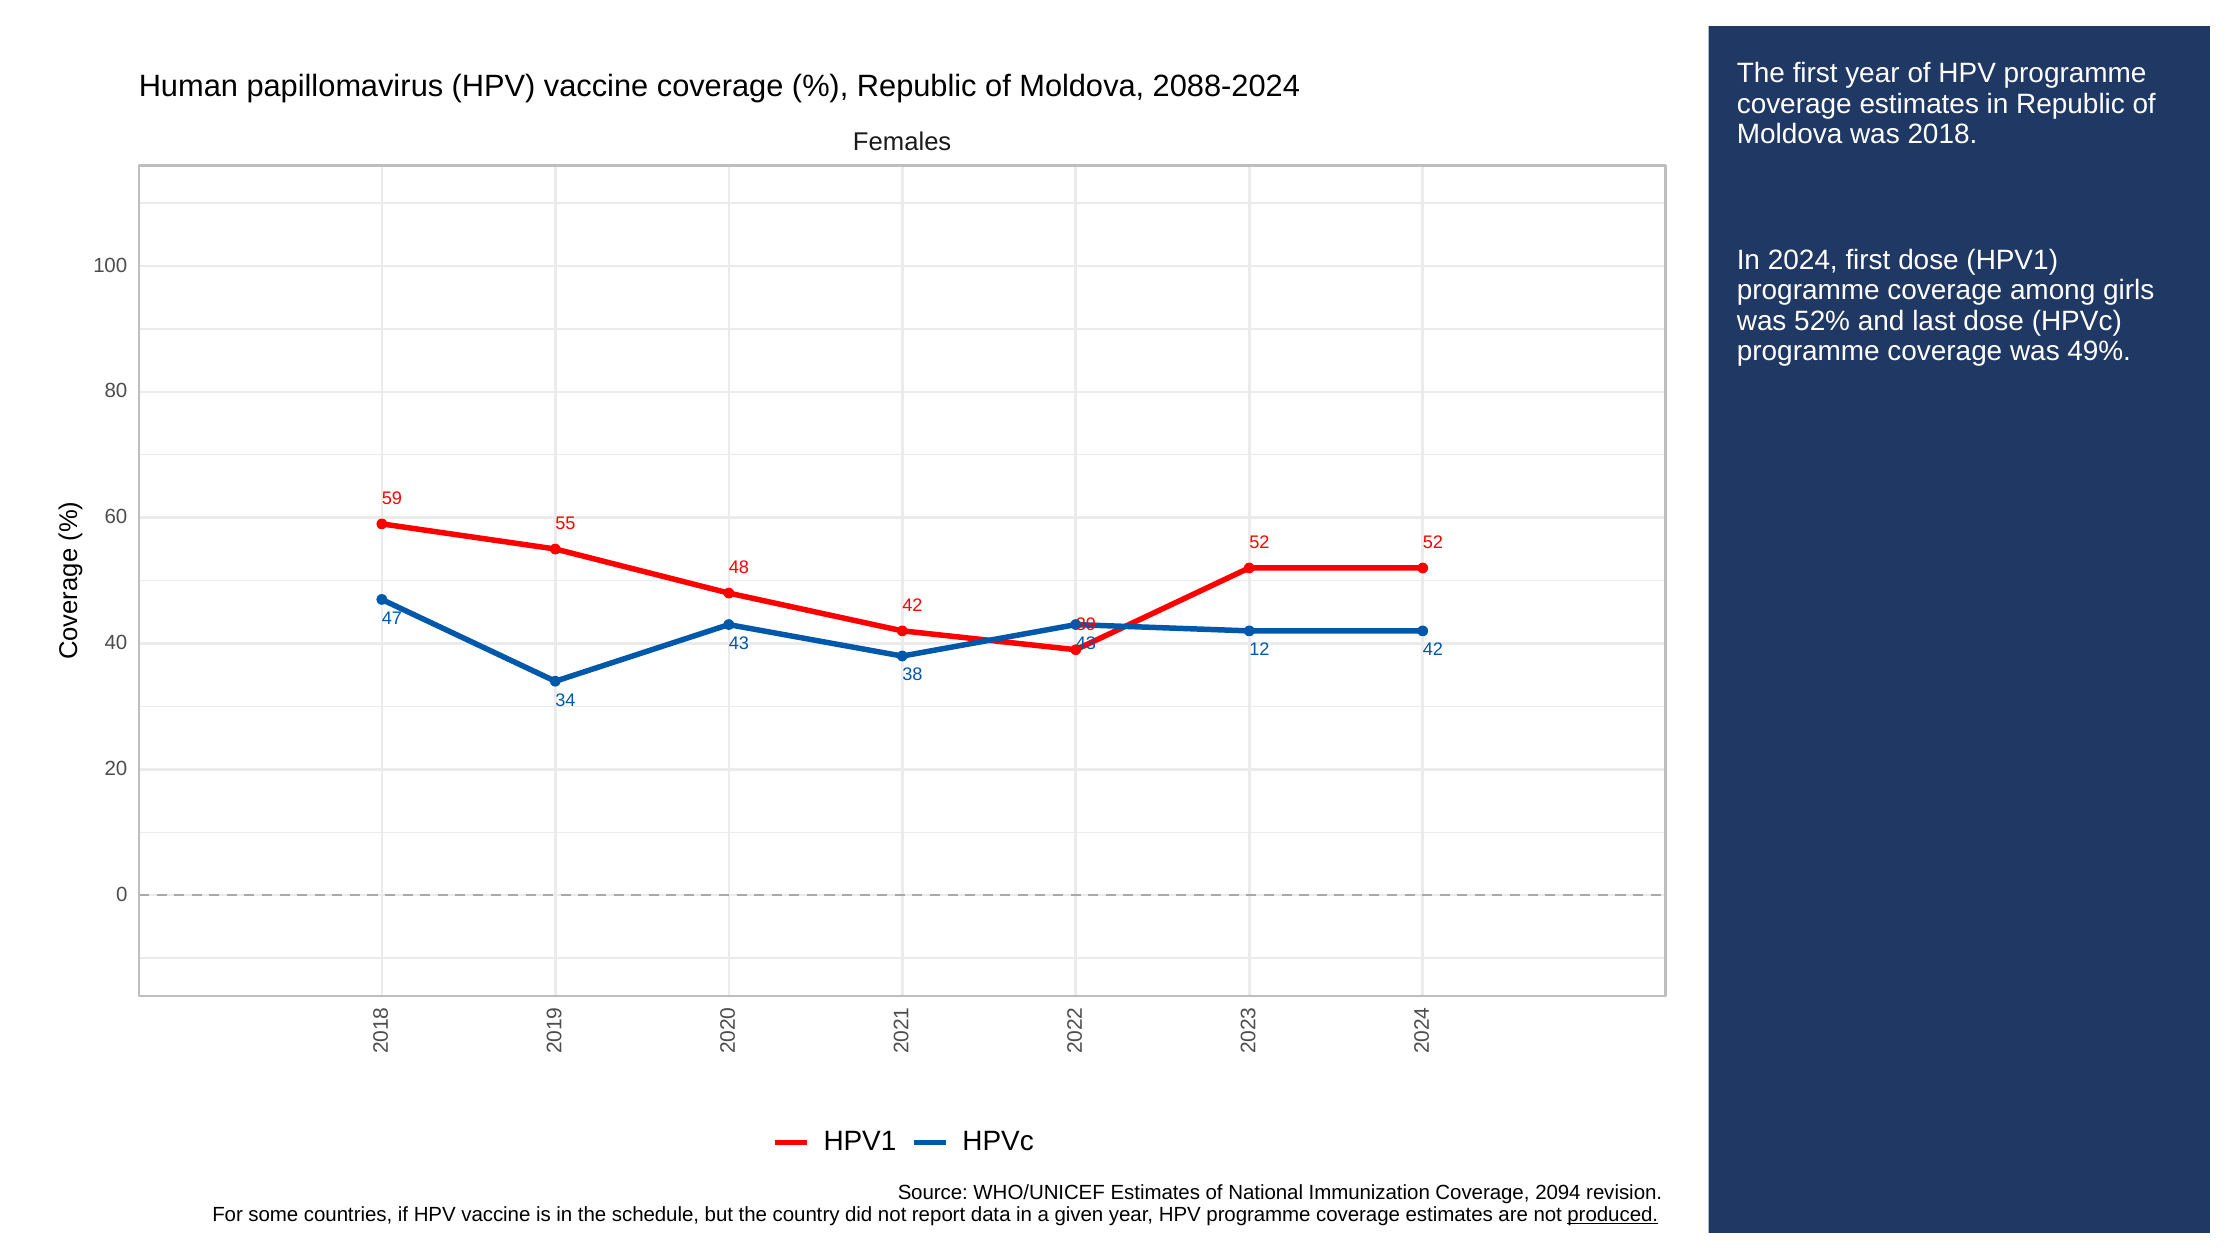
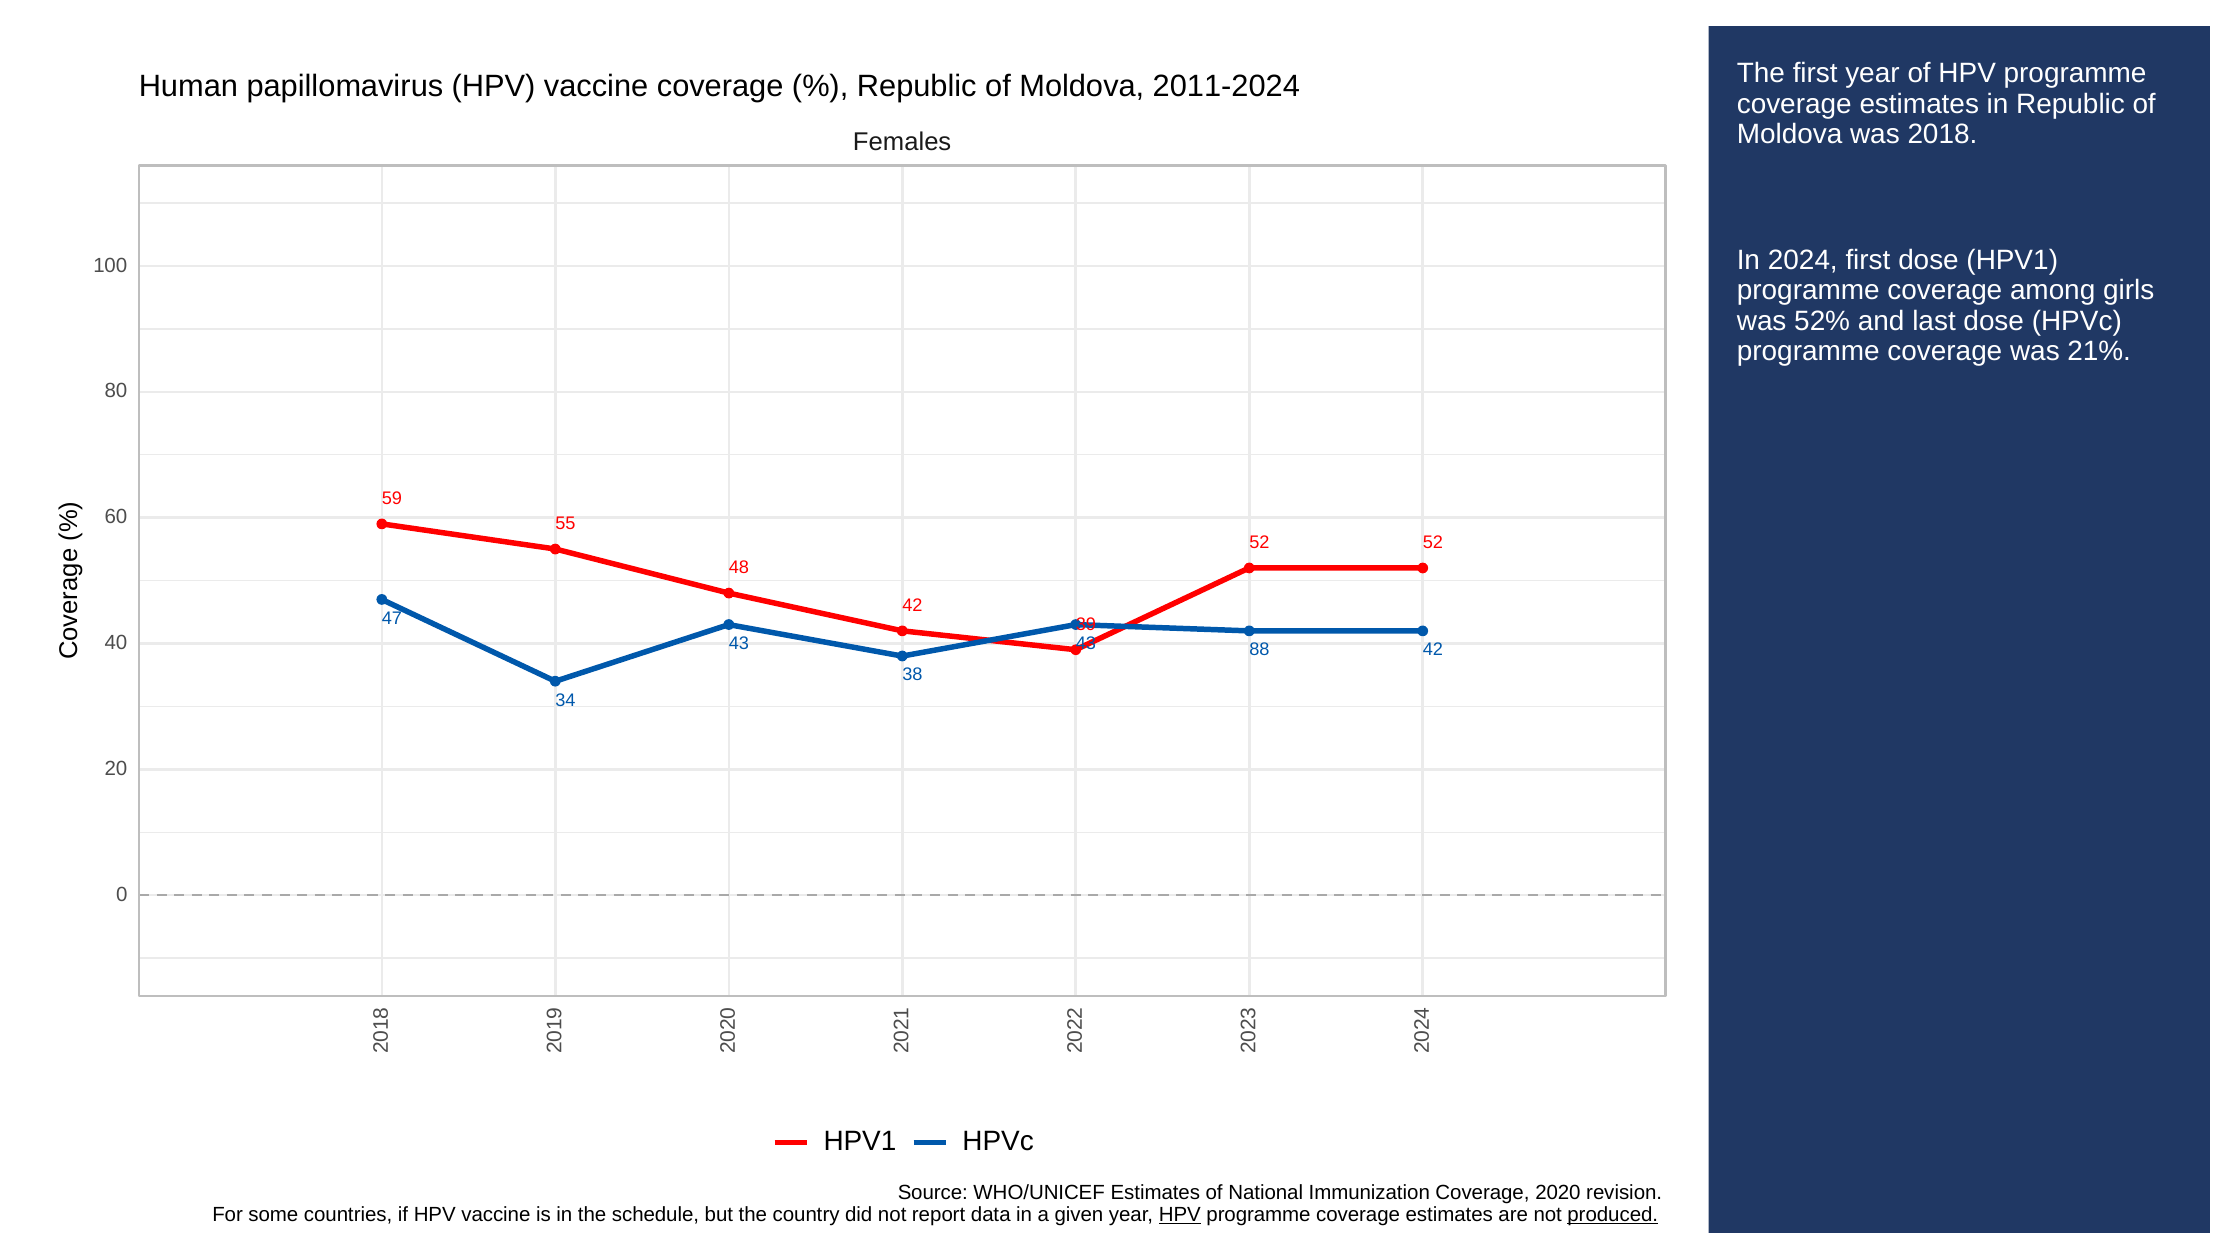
2088-2024: 2088-2024 -> 2011-2024
49%: 49% -> 21%
12: 12 -> 88
2094: 2094 -> 2020
HPV at (1180, 1215) underline: none -> present
